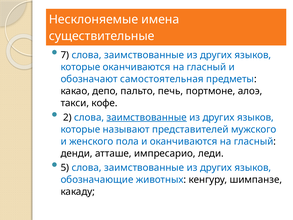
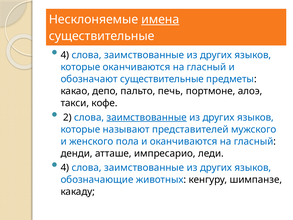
имена underline: none -> present
7 at (65, 55): 7 -> 4
обозначают самостоятельная: самостоятельная -> существительные
5 at (65, 167): 5 -> 4
